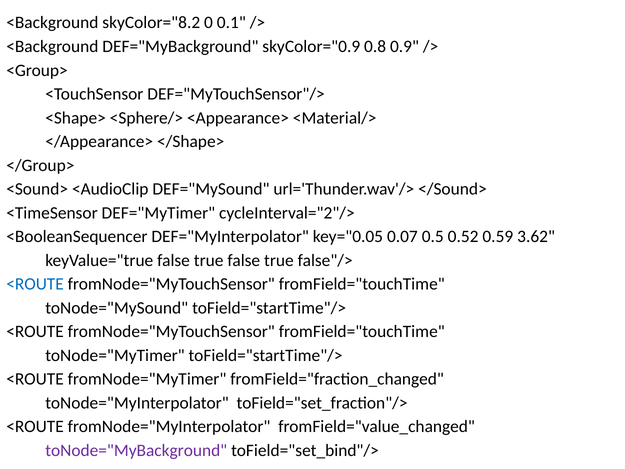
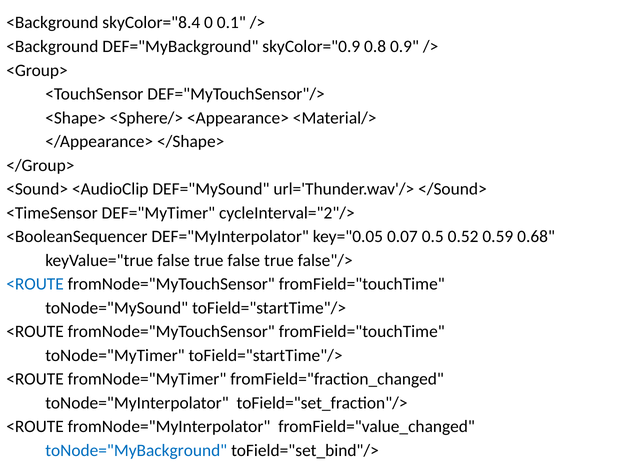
skyColor="8.2: skyColor="8.2 -> skyColor="8.4
3.62: 3.62 -> 0.68
toNode="MyBackground colour: purple -> blue
